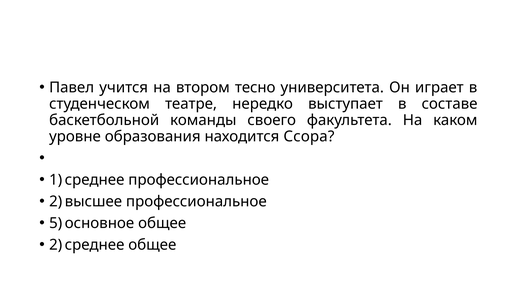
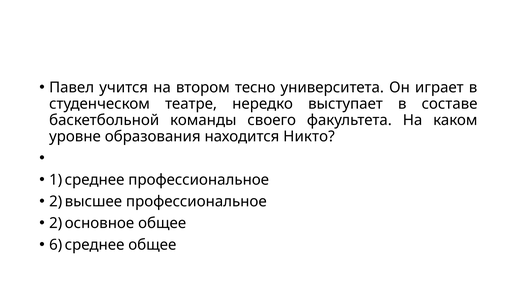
Ссора: Ссора -> Никто
5 at (56, 223): 5 -> 2
2 at (56, 245): 2 -> 6
